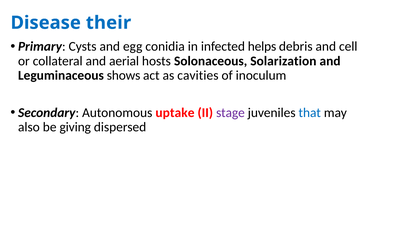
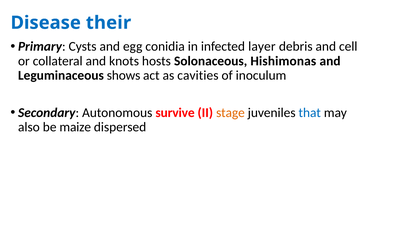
helps: helps -> layer
aerial: aerial -> knots
Solarization: Solarization -> Hishimonas
uptake: uptake -> survive
stage colour: purple -> orange
giving: giving -> maize
